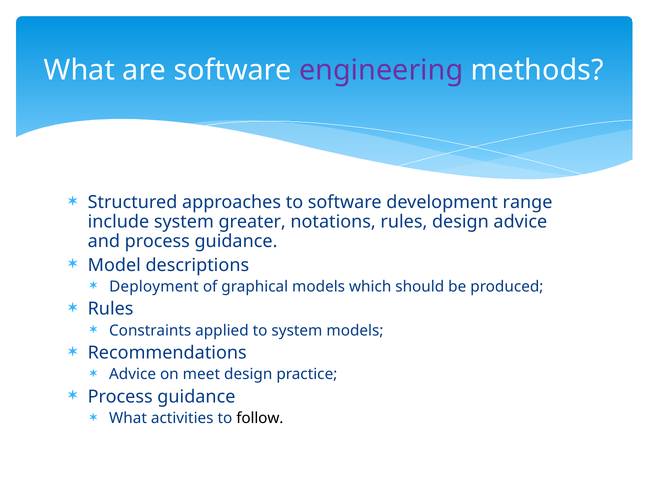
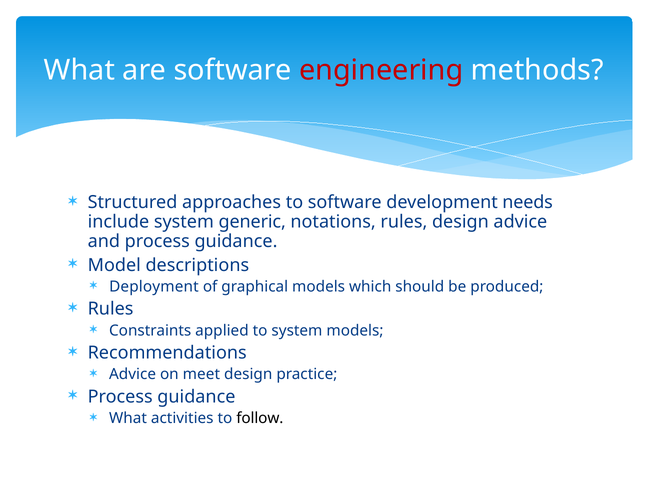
engineering colour: purple -> red
range: range -> needs
greater: greater -> generic
